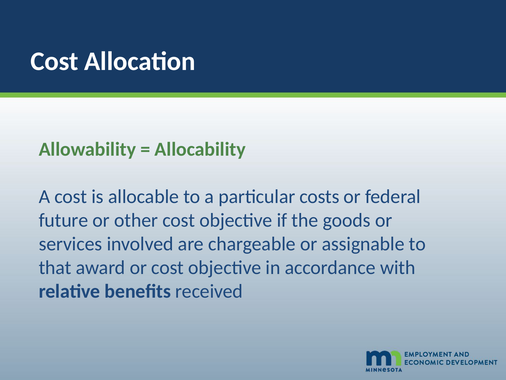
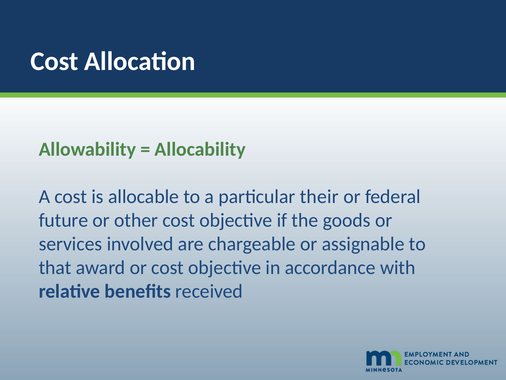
costs: costs -> their
